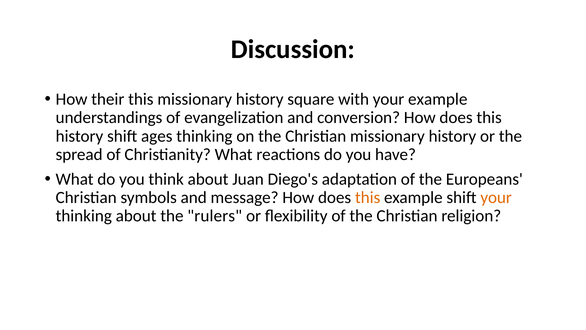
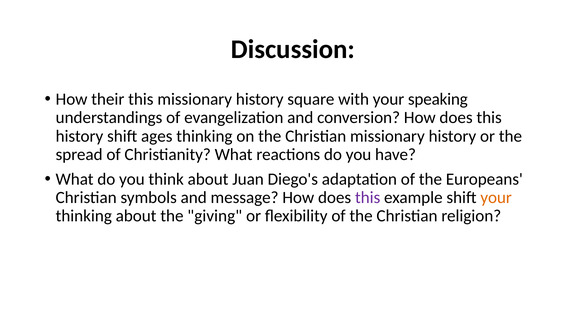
your example: example -> speaking
this at (368, 197) colour: orange -> purple
rulers: rulers -> giving
